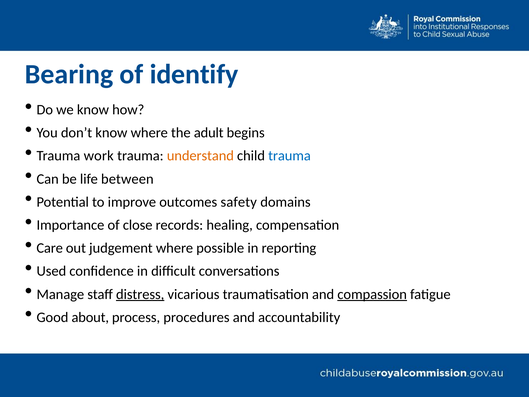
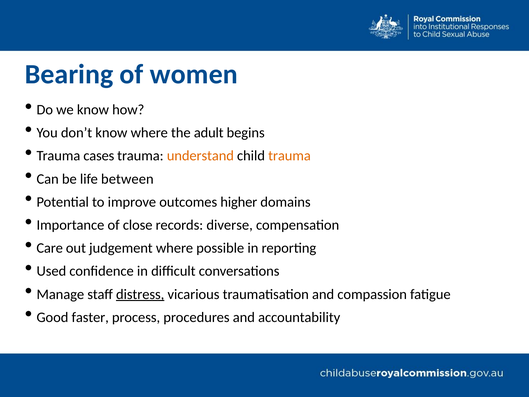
identify: identify -> women
work: work -> cases
trauma at (289, 156) colour: blue -> orange
safety: safety -> higher
healing: healing -> diverse
compassion underline: present -> none
about: about -> faster
